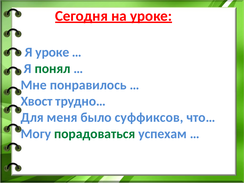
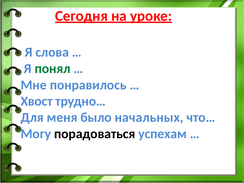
Я уроке: уроке -> слова
суффиксов: суффиксов -> начальных
порадоваться colour: green -> black
